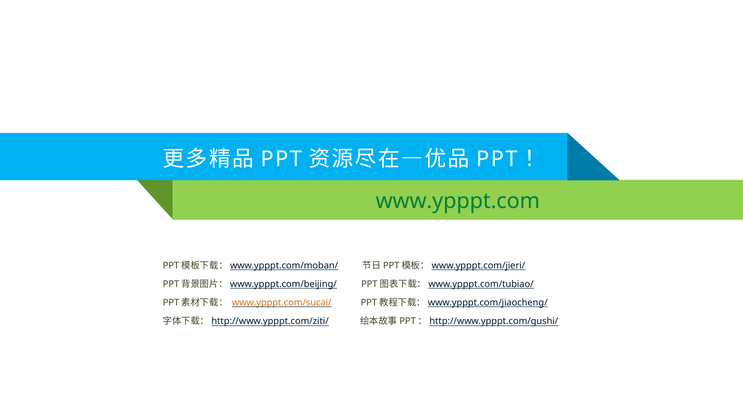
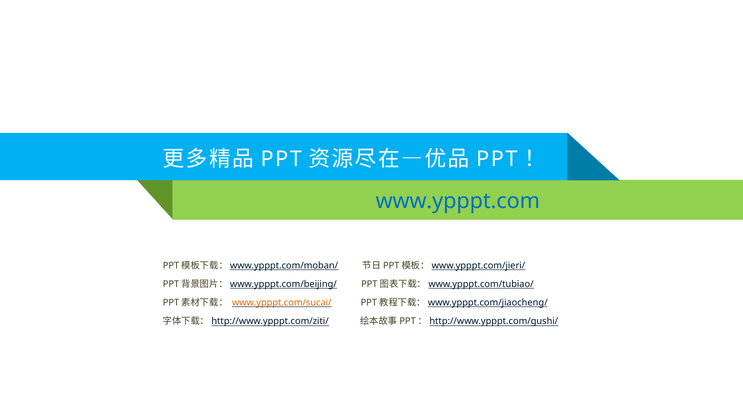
www.ypppt.com colour: green -> blue
